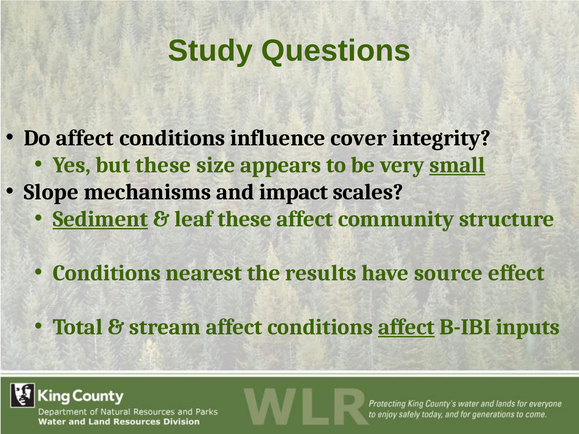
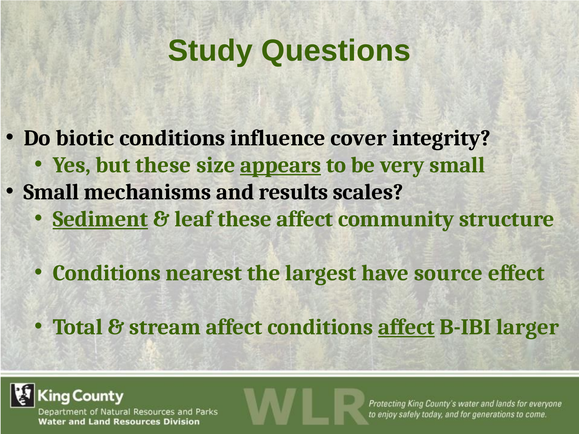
Do affect: affect -> biotic
appears underline: none -> present
small at (457, 165) underline: present -> none
Slope at (51, 192): Slope -> Small
impact: impact -> results
results: results -> largest
inputs: inputs -> larger
